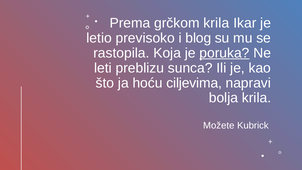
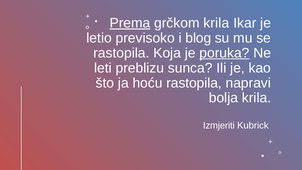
Prema underline: none -> present
hoću ciljevima: ciljevima -> rastopila
Možete: Možete -> Izmjeriti
